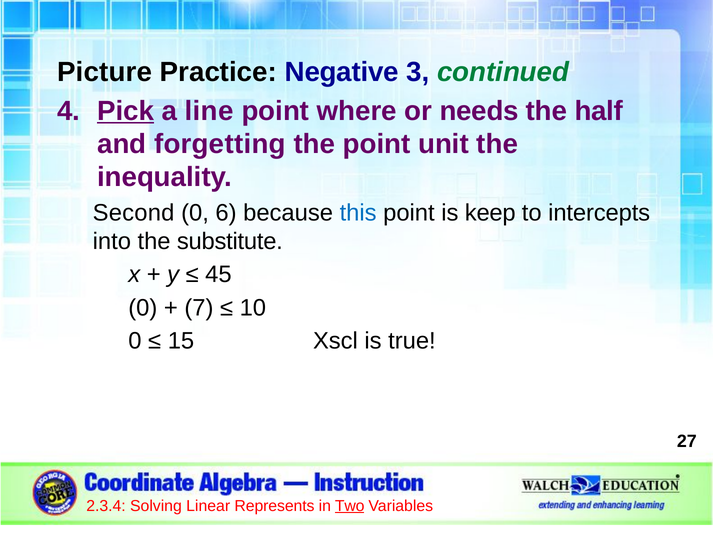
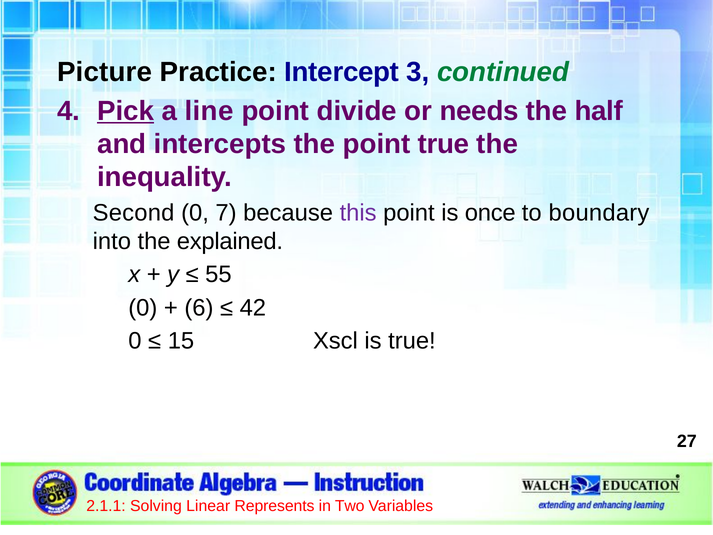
Negative: Negative -> Intercept
where: where -> divide
forgetting: forgetting -> intercepts
point unit: unit -> true
6: 6 -> 7
this colour: blue -> purple
keep: keep -> once
intercepts: intercepts -> boundary
substitute: substitute -> explained
45: 45 -> 55
7: 7 -> 6
10: 10 -> 42
2.3.4: 2.3.4 -> 2.1.1
Two underline: present -> none
